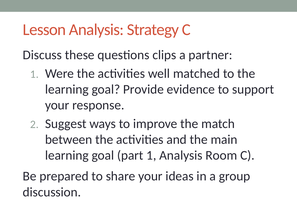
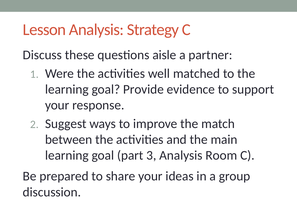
clips: clips -> aisle
part 1: 1 -> 3
